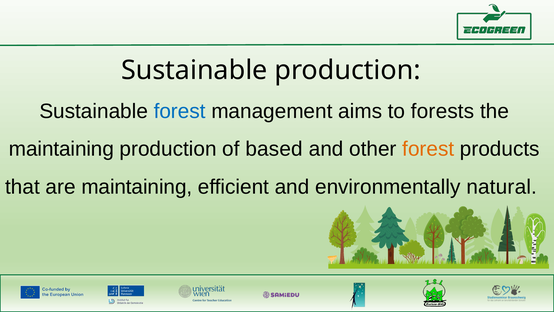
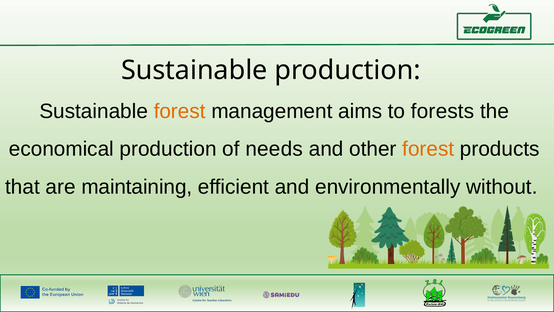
forest at (180, 111) colour: blue -> orange
maintaining at (61, 149): maintaining -> economical
based: based -> needs
natural: natural -> without
